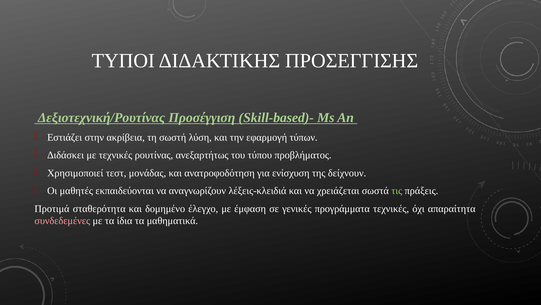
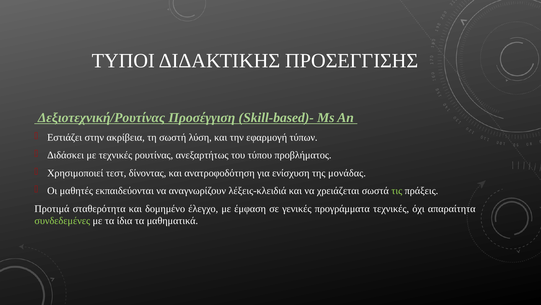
μονάδας: μονάδας -> δίνοντας
δείχνουν: δείχνουν -> μονάδας
συνδεδεμένες colour: pink -> light green
